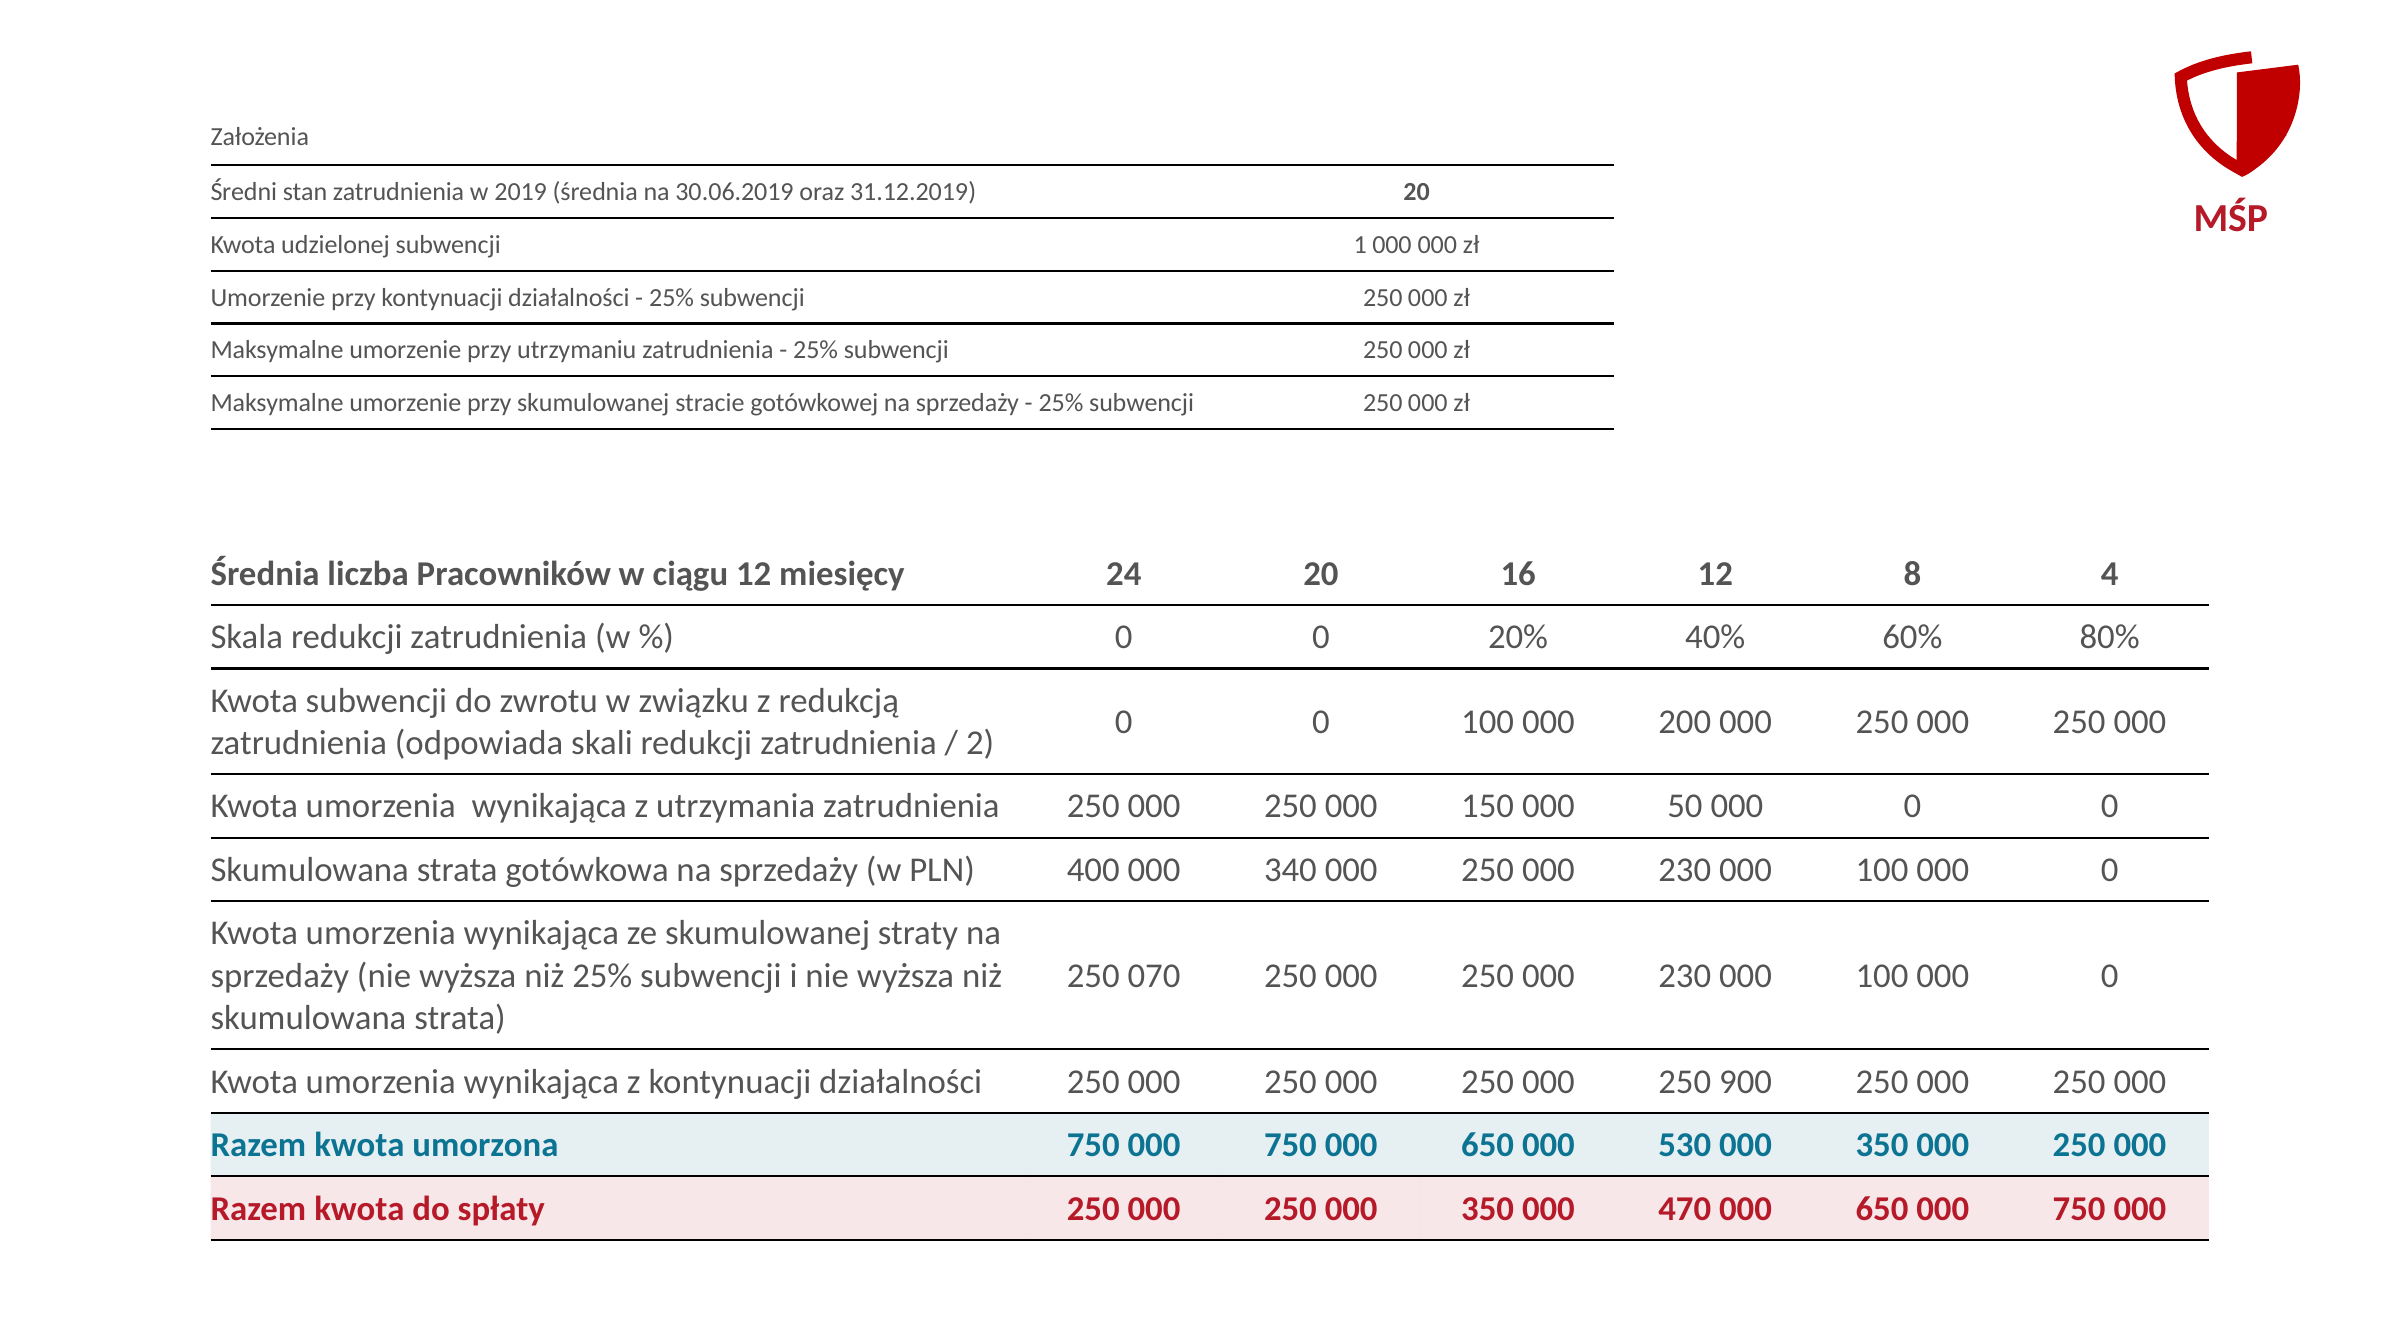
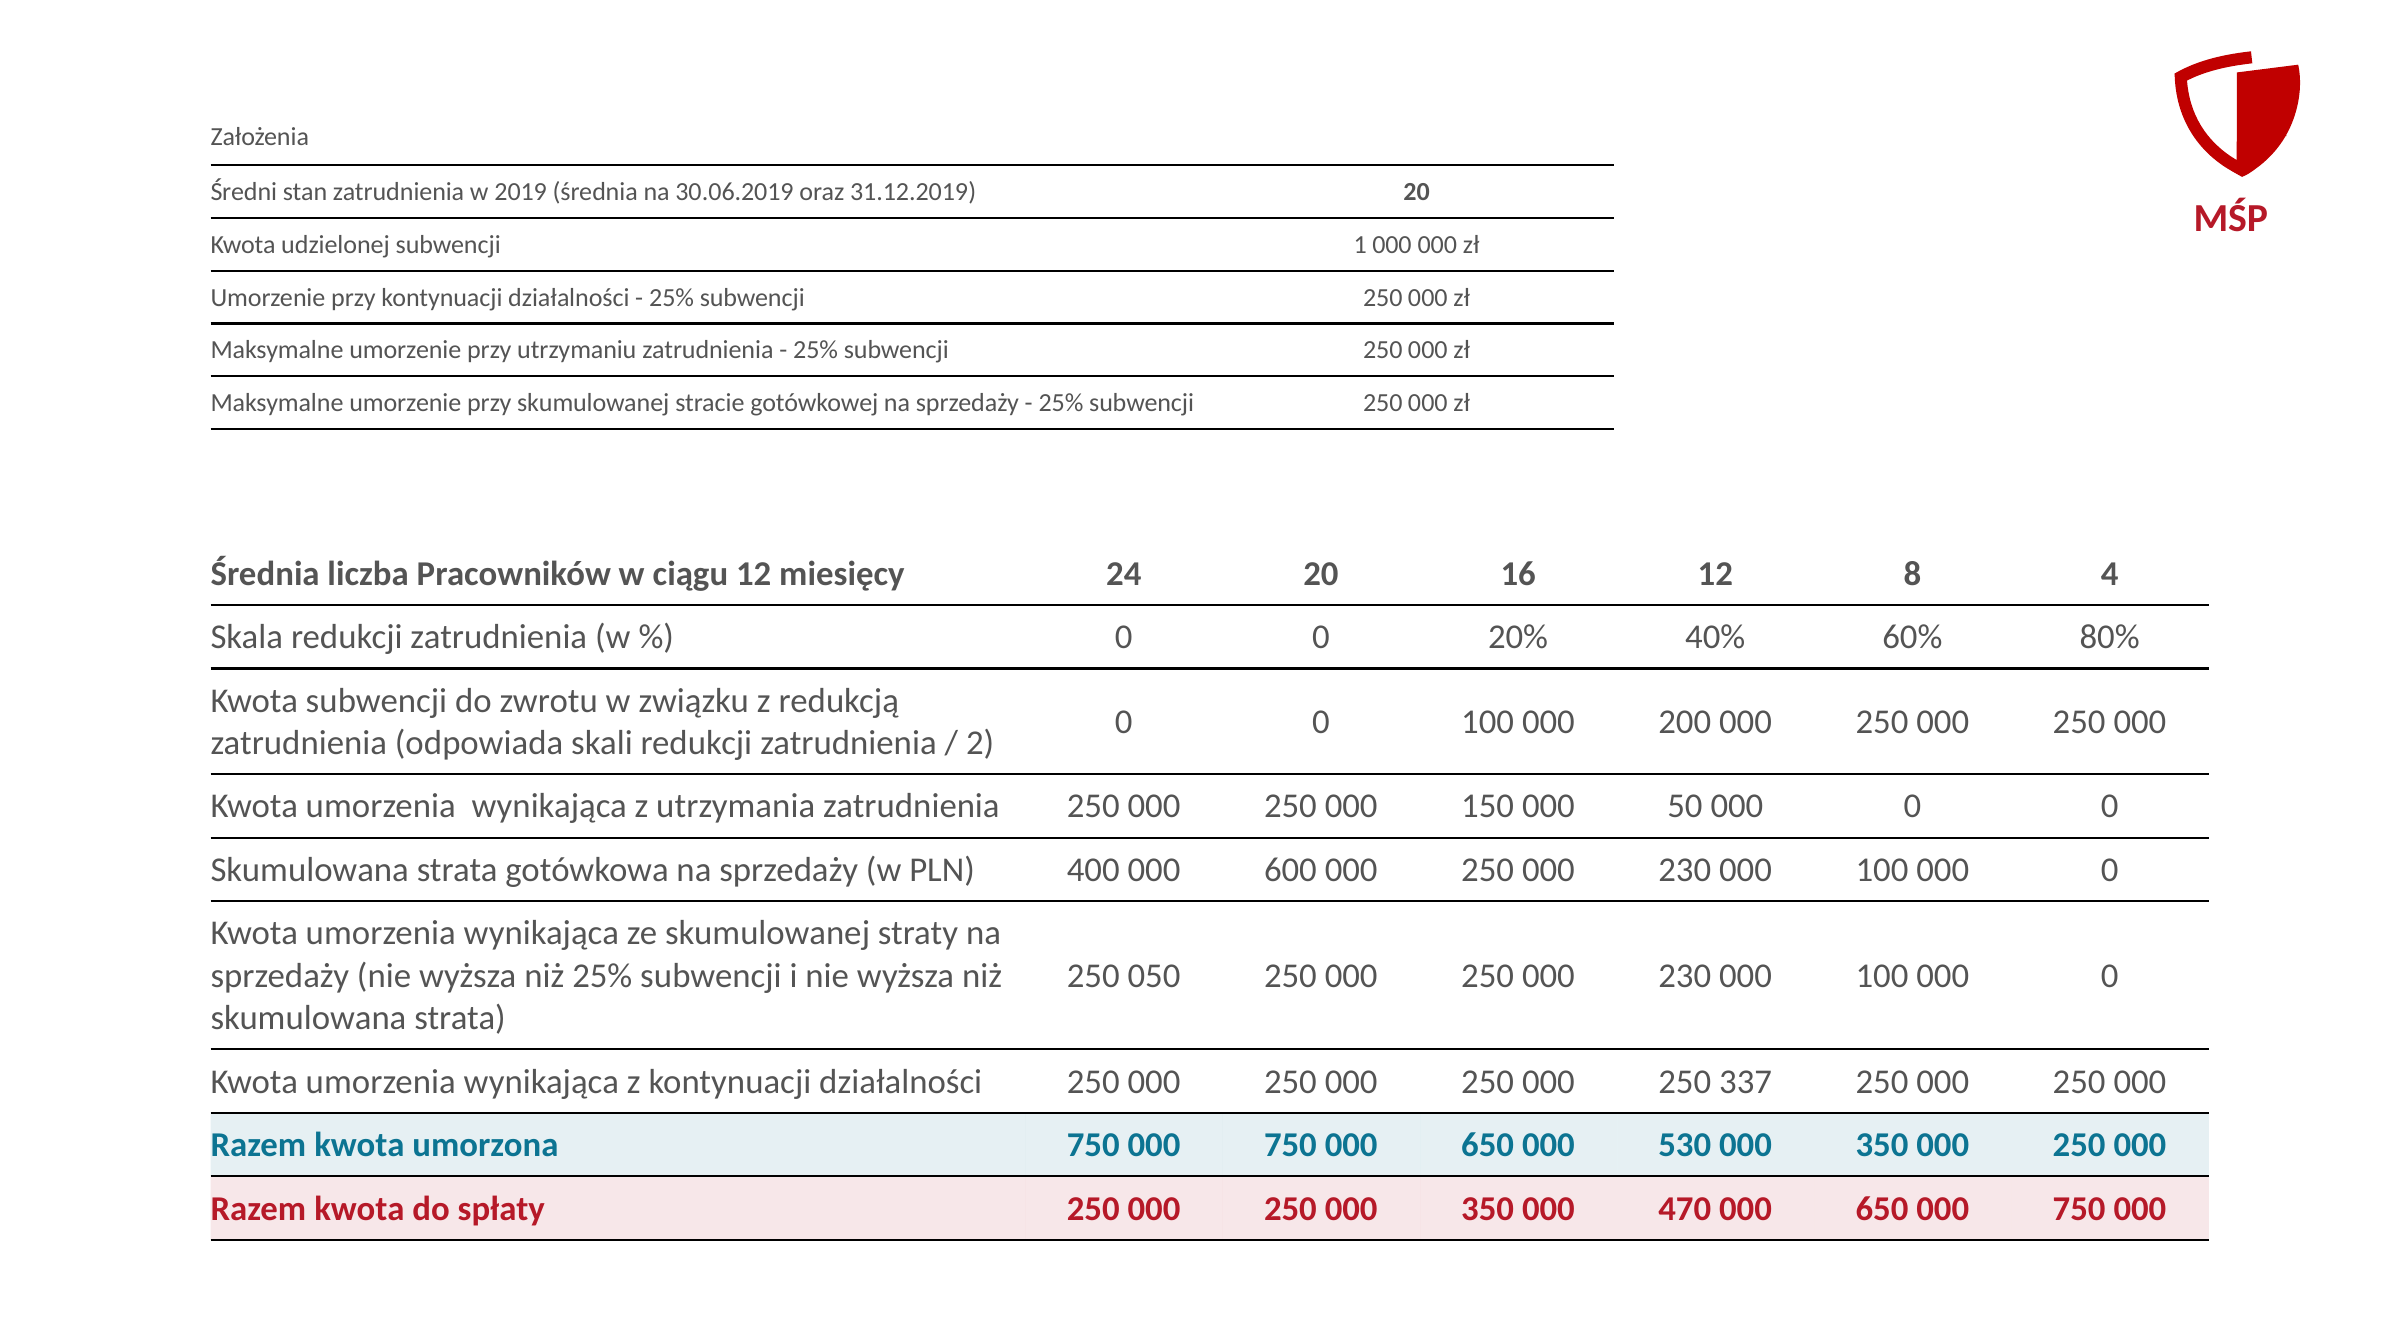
340: 340 -> 600
070: 070 -> 050
900: 900 -> 337
